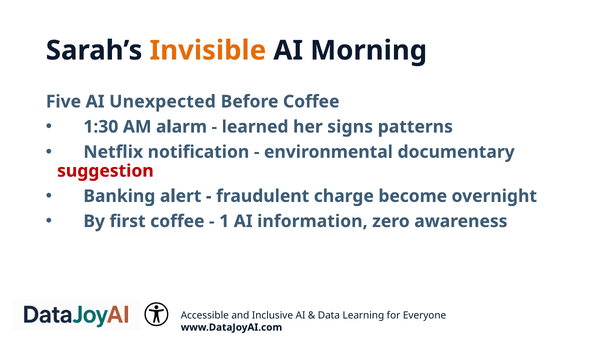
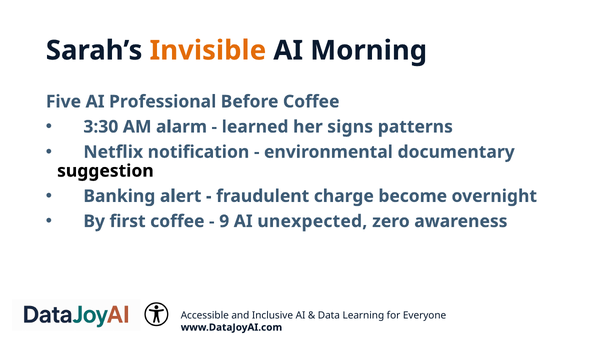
Unexpected: Unexpected -> Professional
1:30: 1:30 -> 3:30
suggestion colour: red -> black
1: 1 -> 9
information: information -> unexpected
